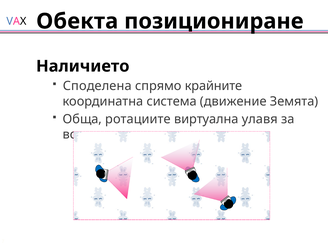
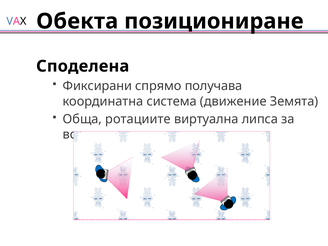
Наличието: Наличието -> Споделена
Споделена: Споделена -> Фиксирани
крайните: крайните -> получава
улавя: улавя -> липса
